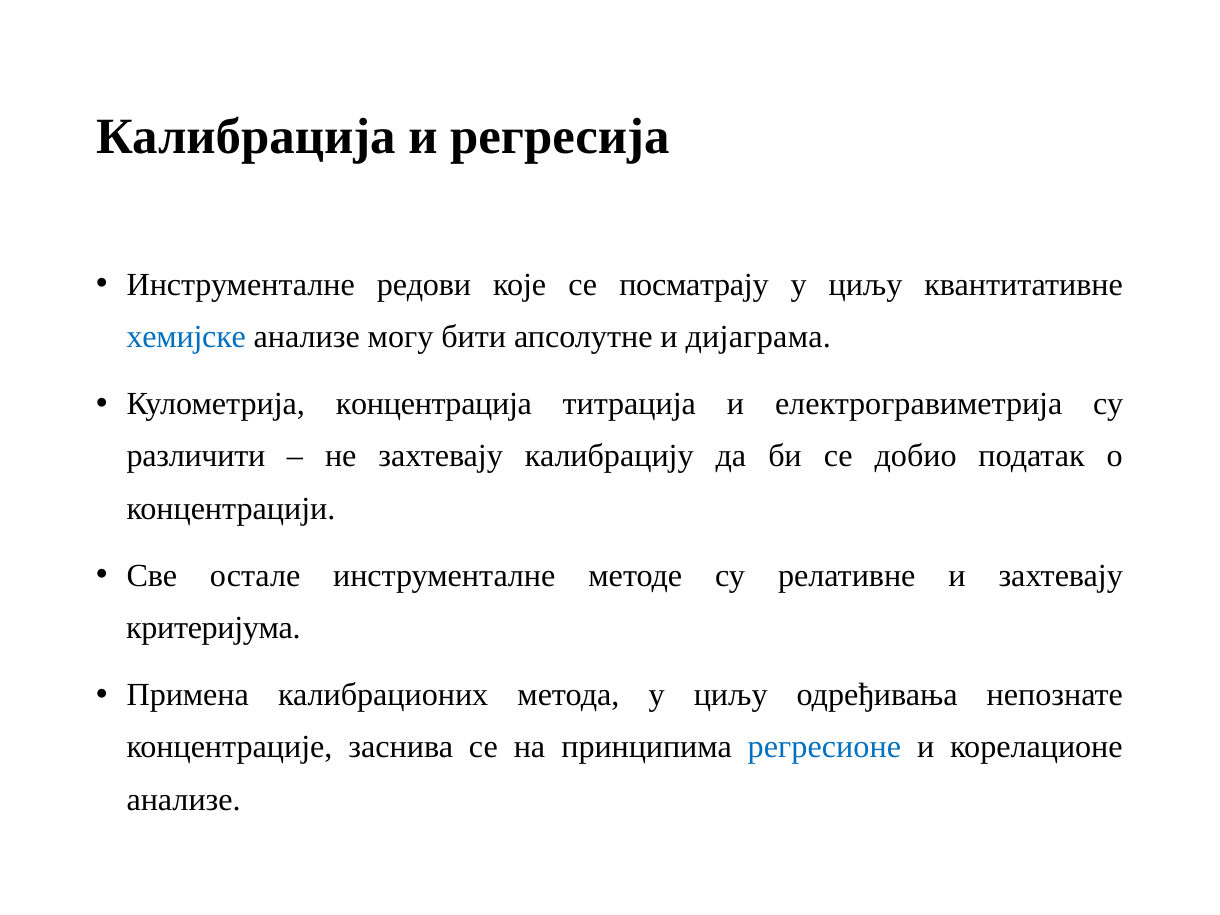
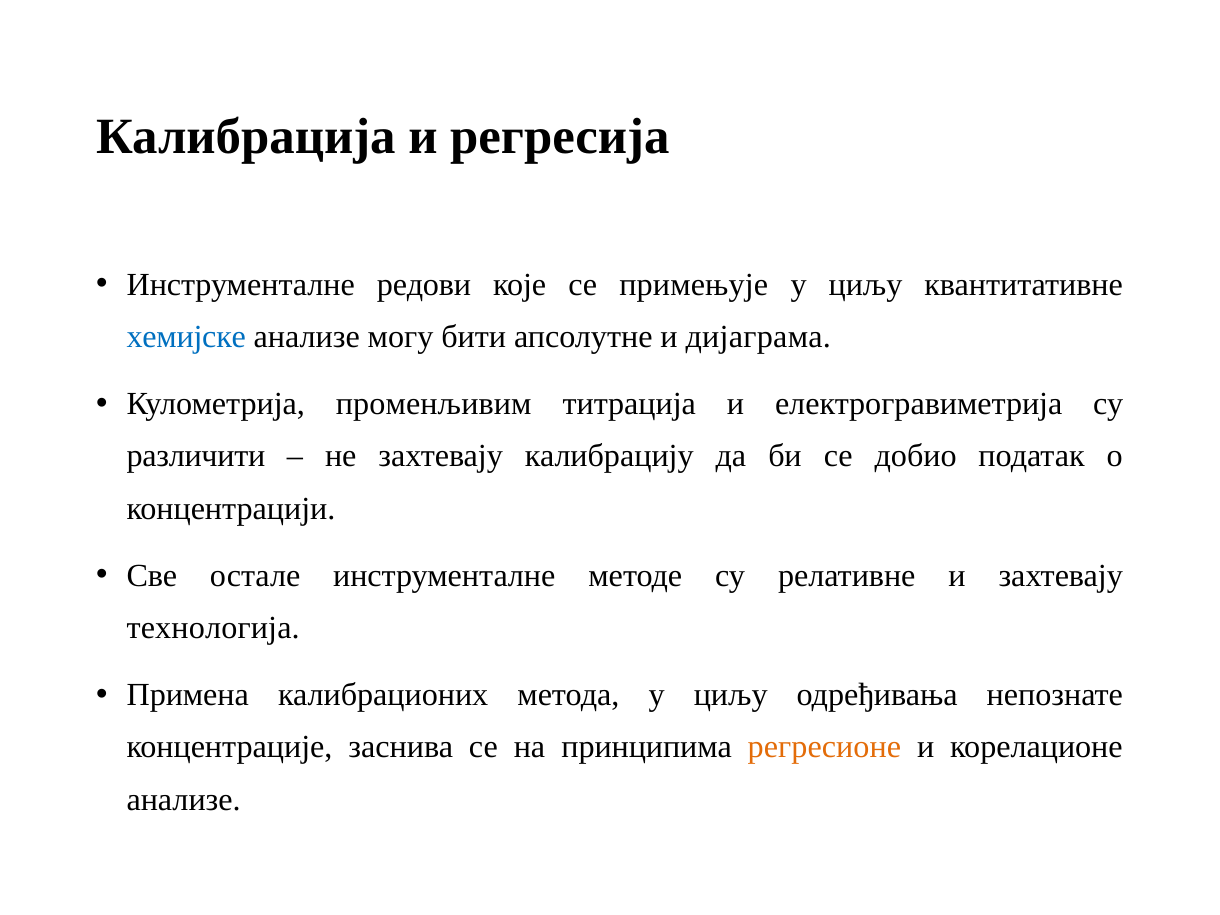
посматрају: посматрају -> примењује
концентрација: концентрација -> променљивим
критеријума: критеријума -> технологија
регресионе colour: blue -> orange
